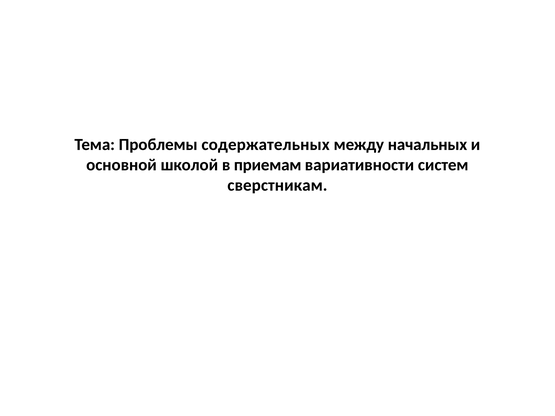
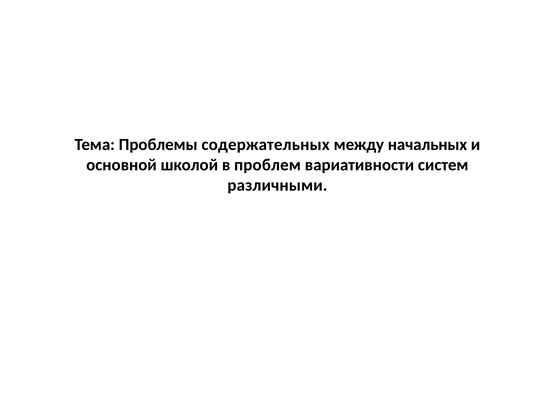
приемам: приемам -> проблем
сверстникам: сверстникам -> различными
